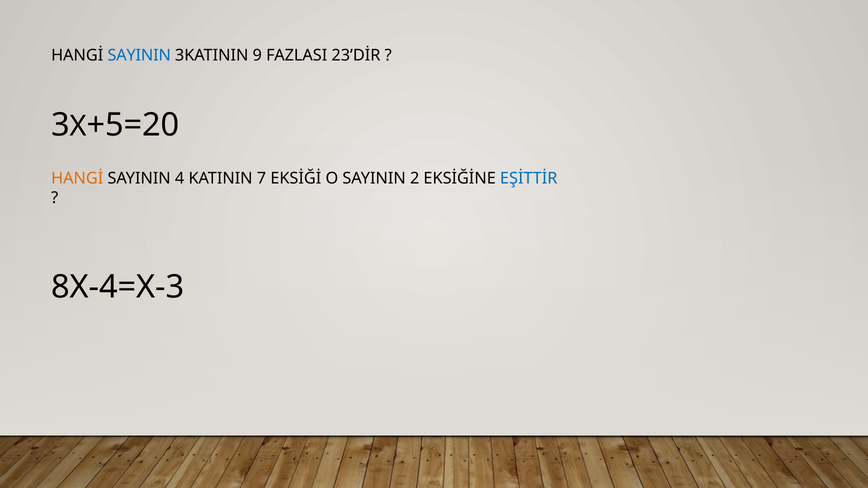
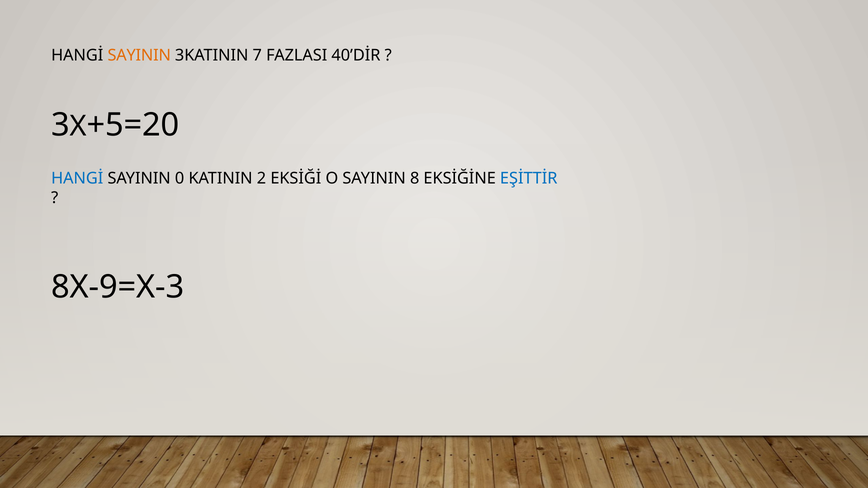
SAYININ at (139, 55) colour: blue -> orange
9: 9 -> 7
23’DİR: 23’DİR -> 40’DİR
HANGİ at (77, 178) colour: orange -> blue
4: 4 -> 0
7: 7 -> 2
2: 2 -> 8
8X-4=X-3: 8X-4=X-3 -> 8X-9=X-3
